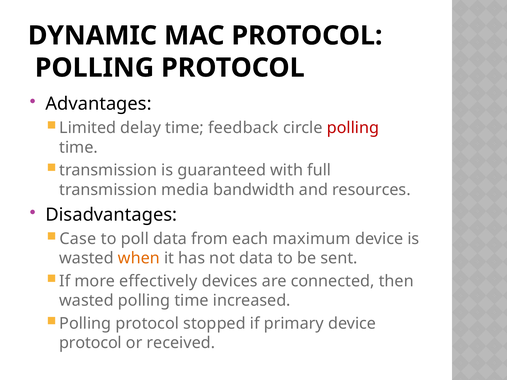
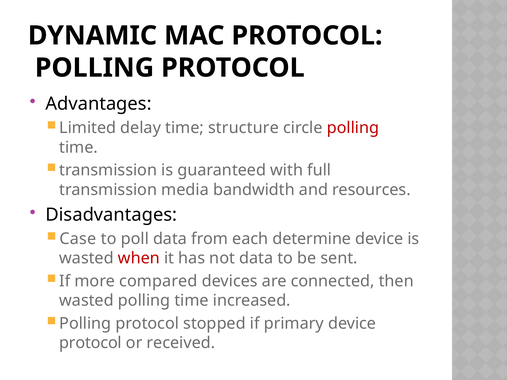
feedback: feedback -> structure
maximum: maximum -> determine
when colour: orange -> red
effectively: effectively -> compared
